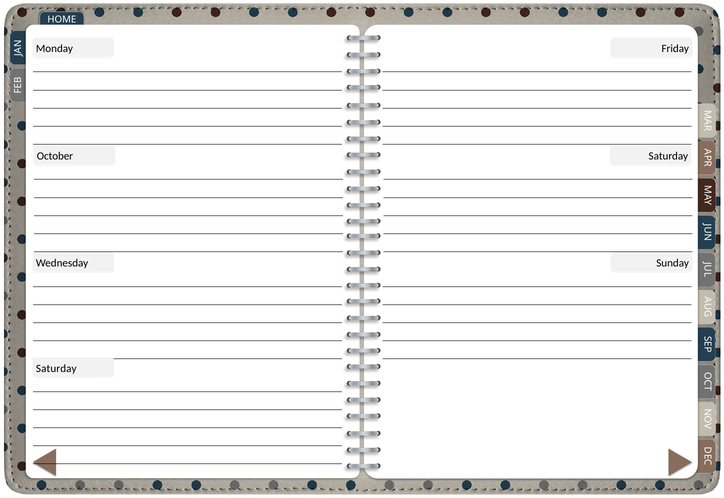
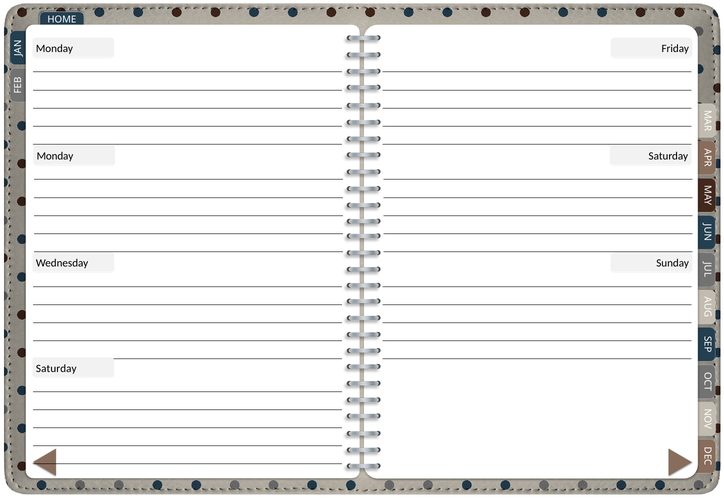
October at (55, 156): October -> Monday
